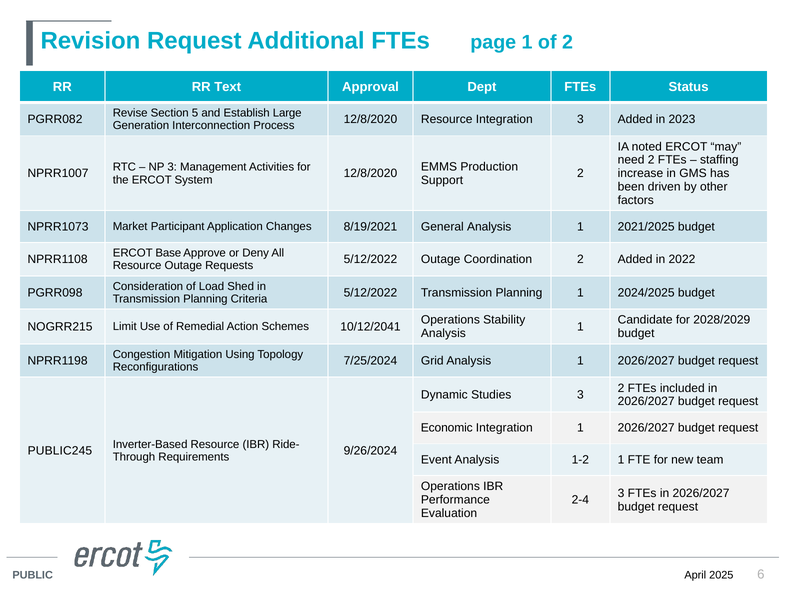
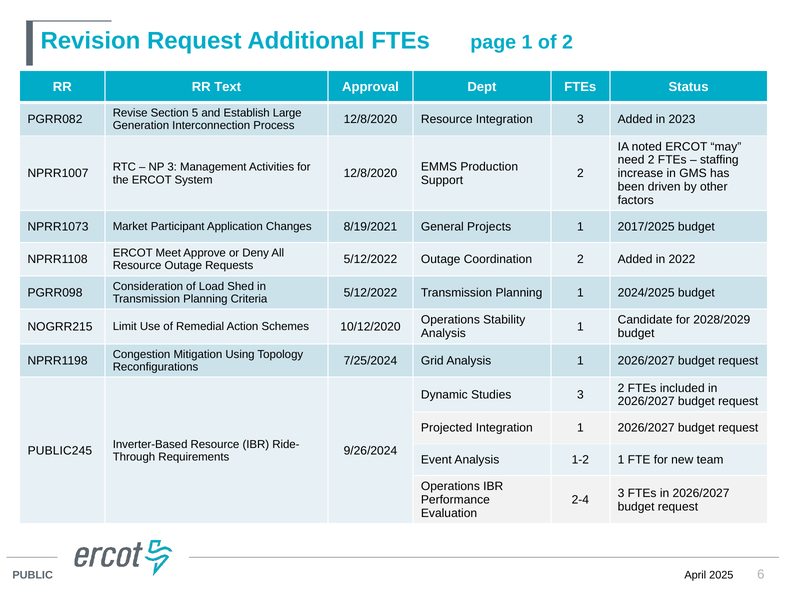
General Analysis: Analysis -> Projects
2021/2025: 2021/2025 -> 2017/2025
Base: Base -> Meet
10/12/2041: 10/12/2041 -> 10/12/2020
Economic: Economic -> Projected
